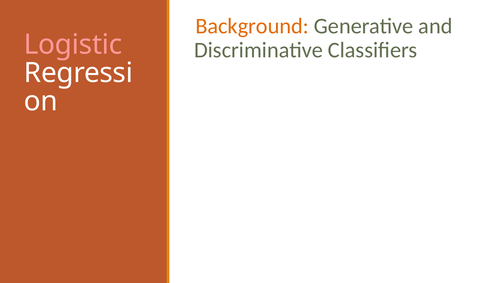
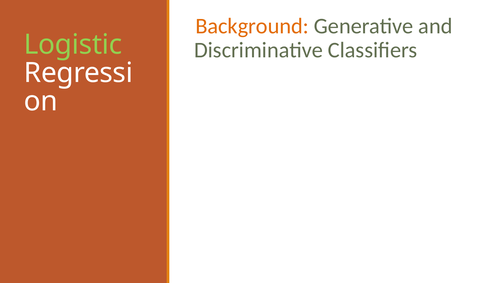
Logistic colour: pink -> light green
